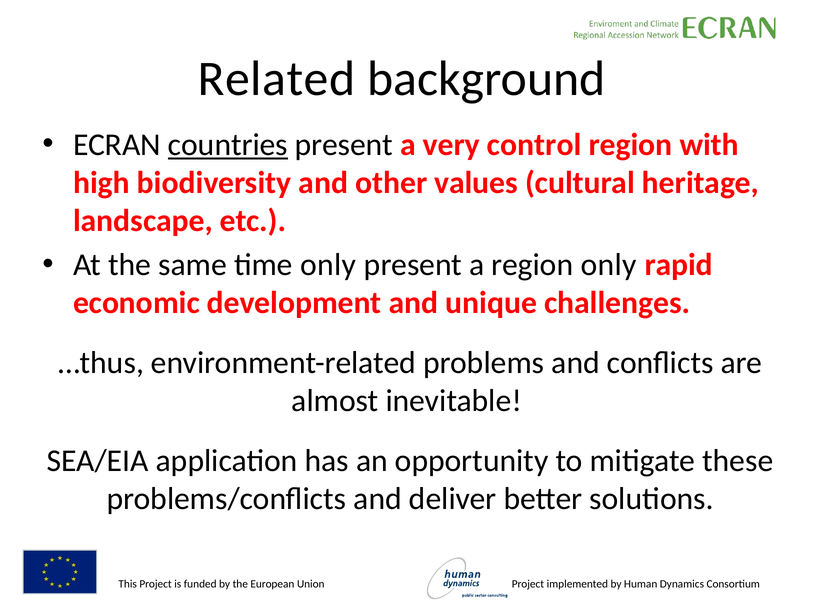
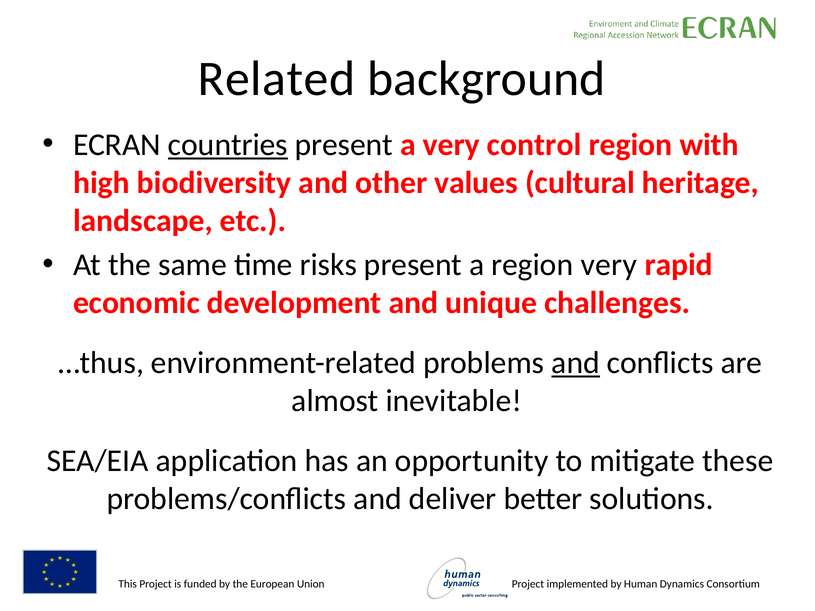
time only: only -> risks
region only: only -> very
and at (576, 363) underline: none -> present
